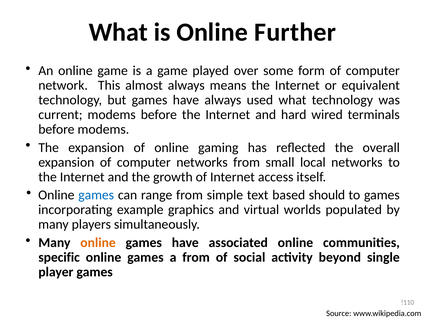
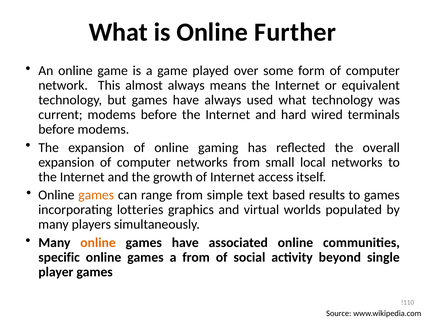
games at (96, 195) colour: blue -> orange
should: should -> results
example: example -> lotteries
